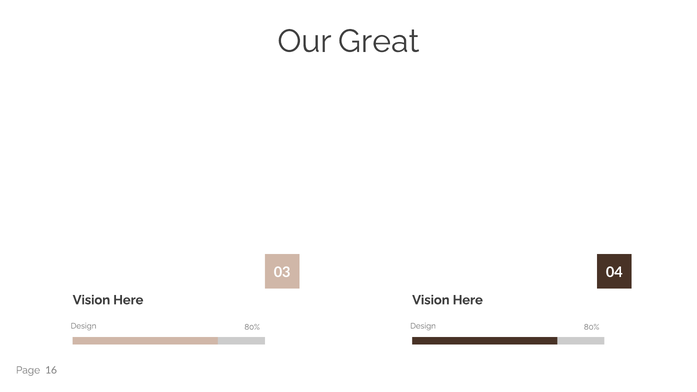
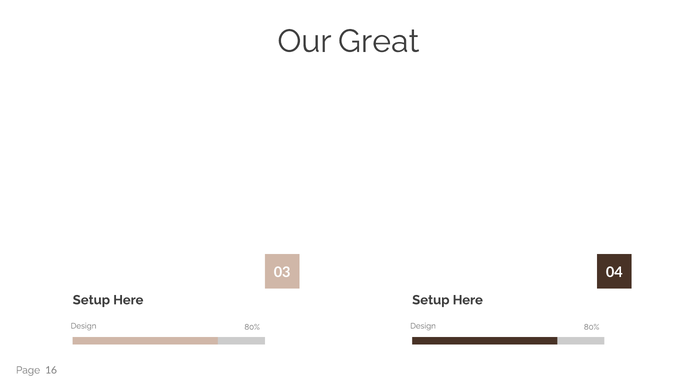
Vision at (91, 300): Vision -> Setup
Vision at (431, 300): Vision -> Setup
